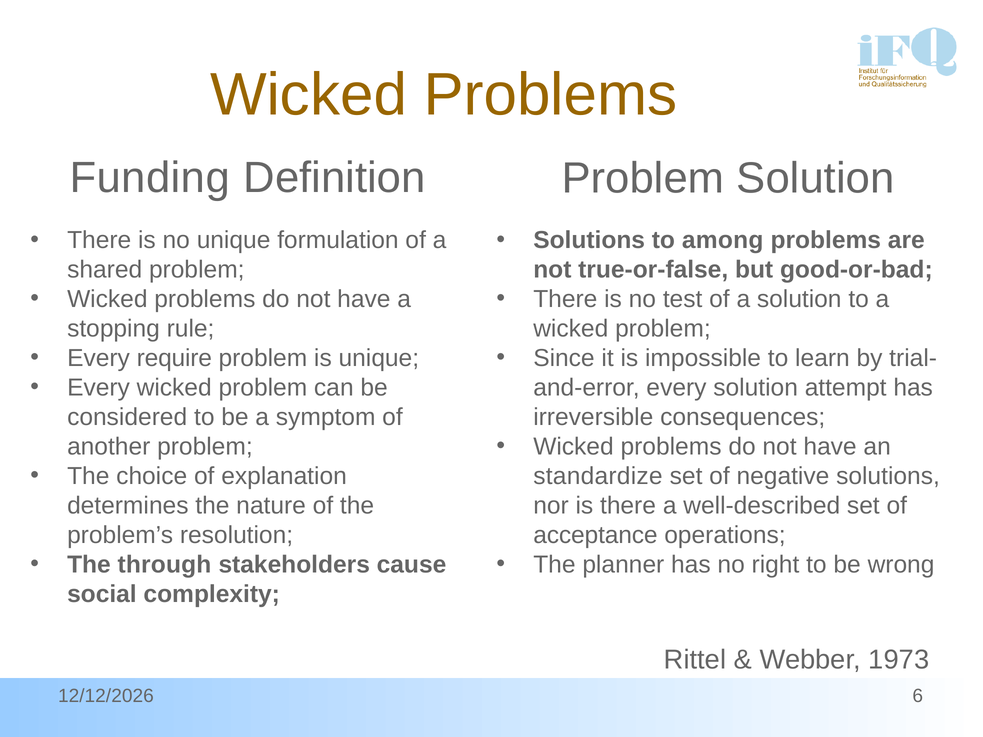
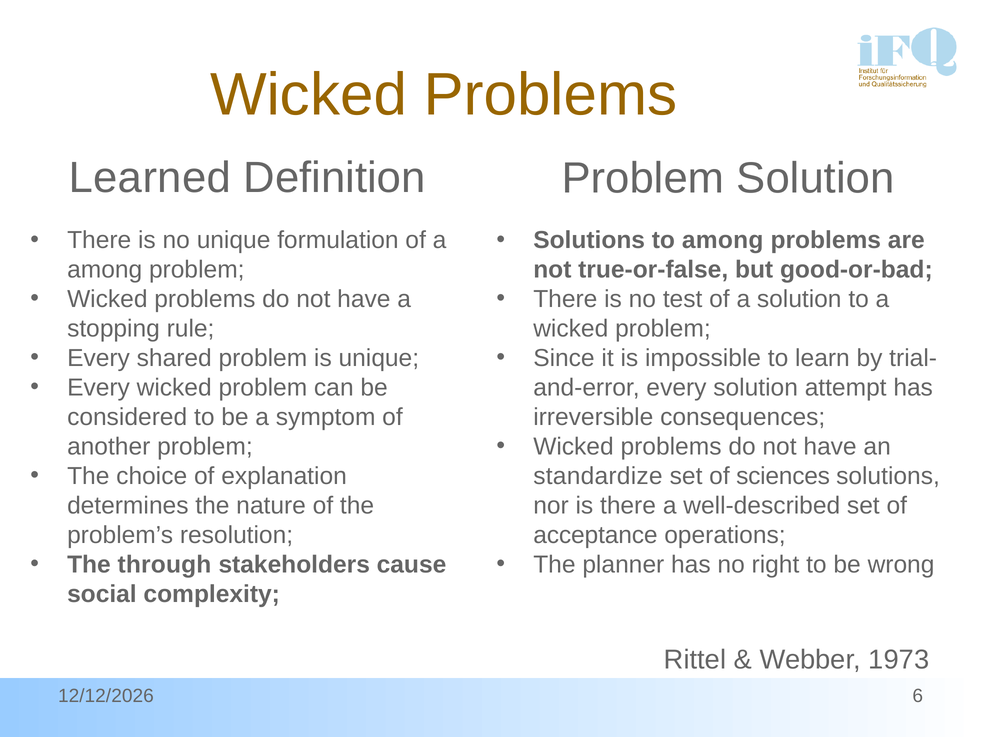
Funding: Funding -> Learned
shared at (105, 270): shared -> among
require: require -> shared
negative: negative -> sciences
